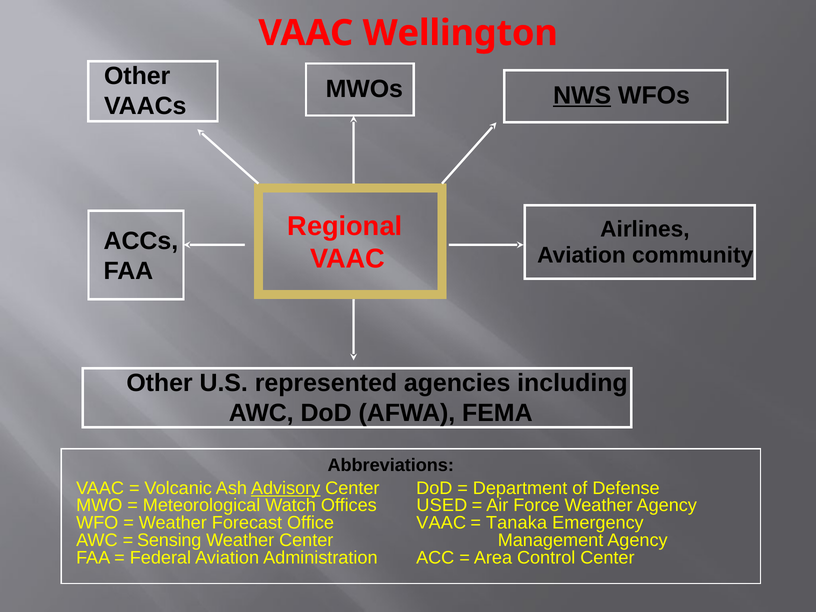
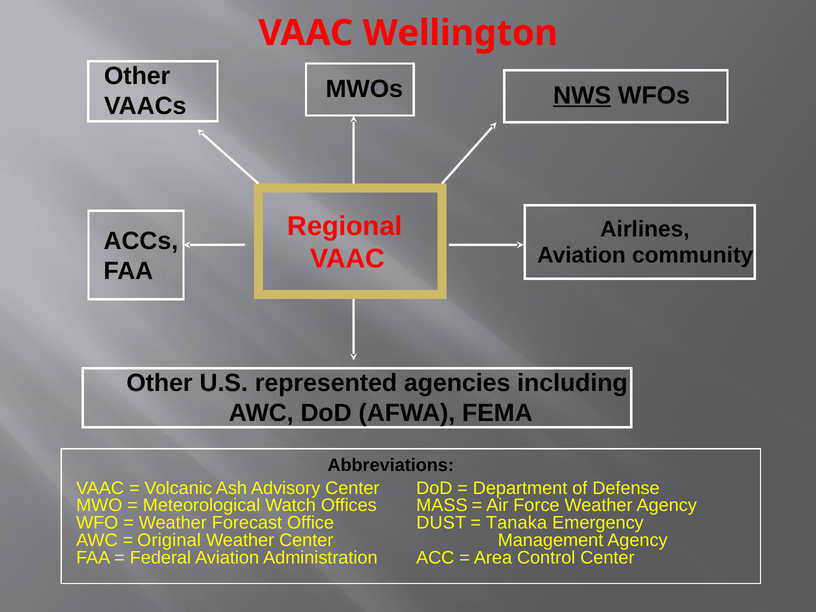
Advisory underline: present -> none
USED: USED -> MASS
VAAC at (441, 523): VAAC -> DUST
Sensing: Sensing -> Original
